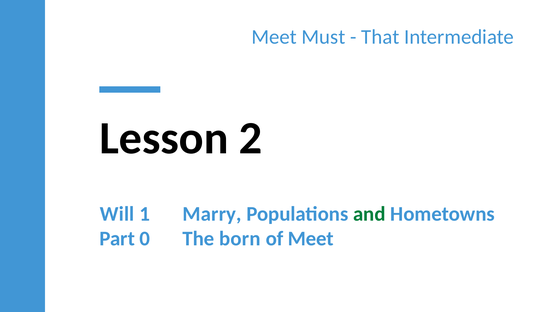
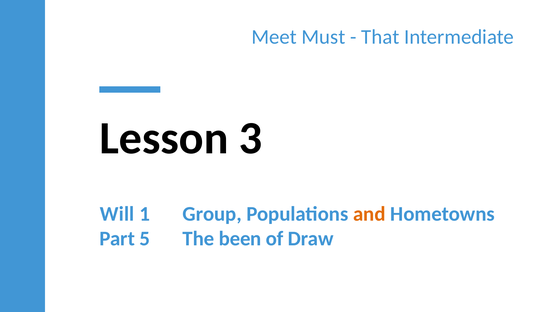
2: 2 -> 3
Marry: Marry -> Group
and colour: green -> orange
0: 0 -> 5
born: born -> been
of Meet: Meet -> Draw
